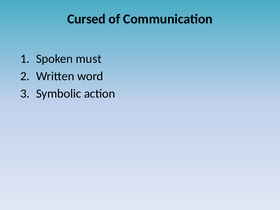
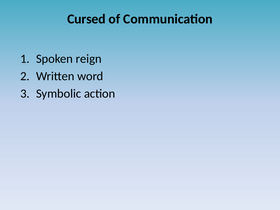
must: must -> reign
